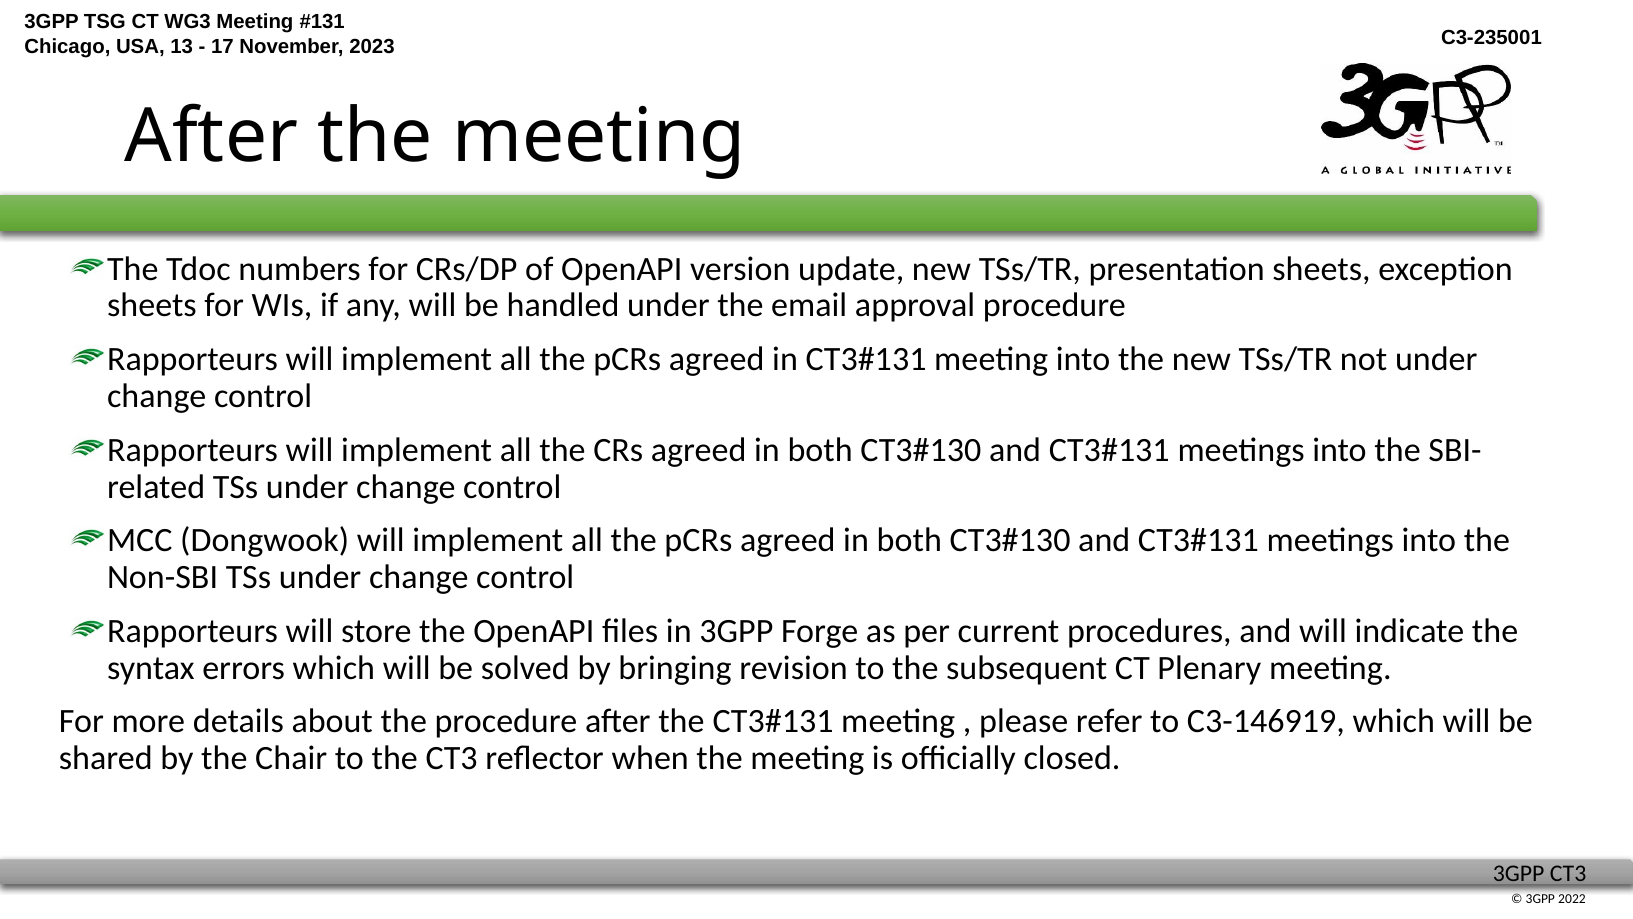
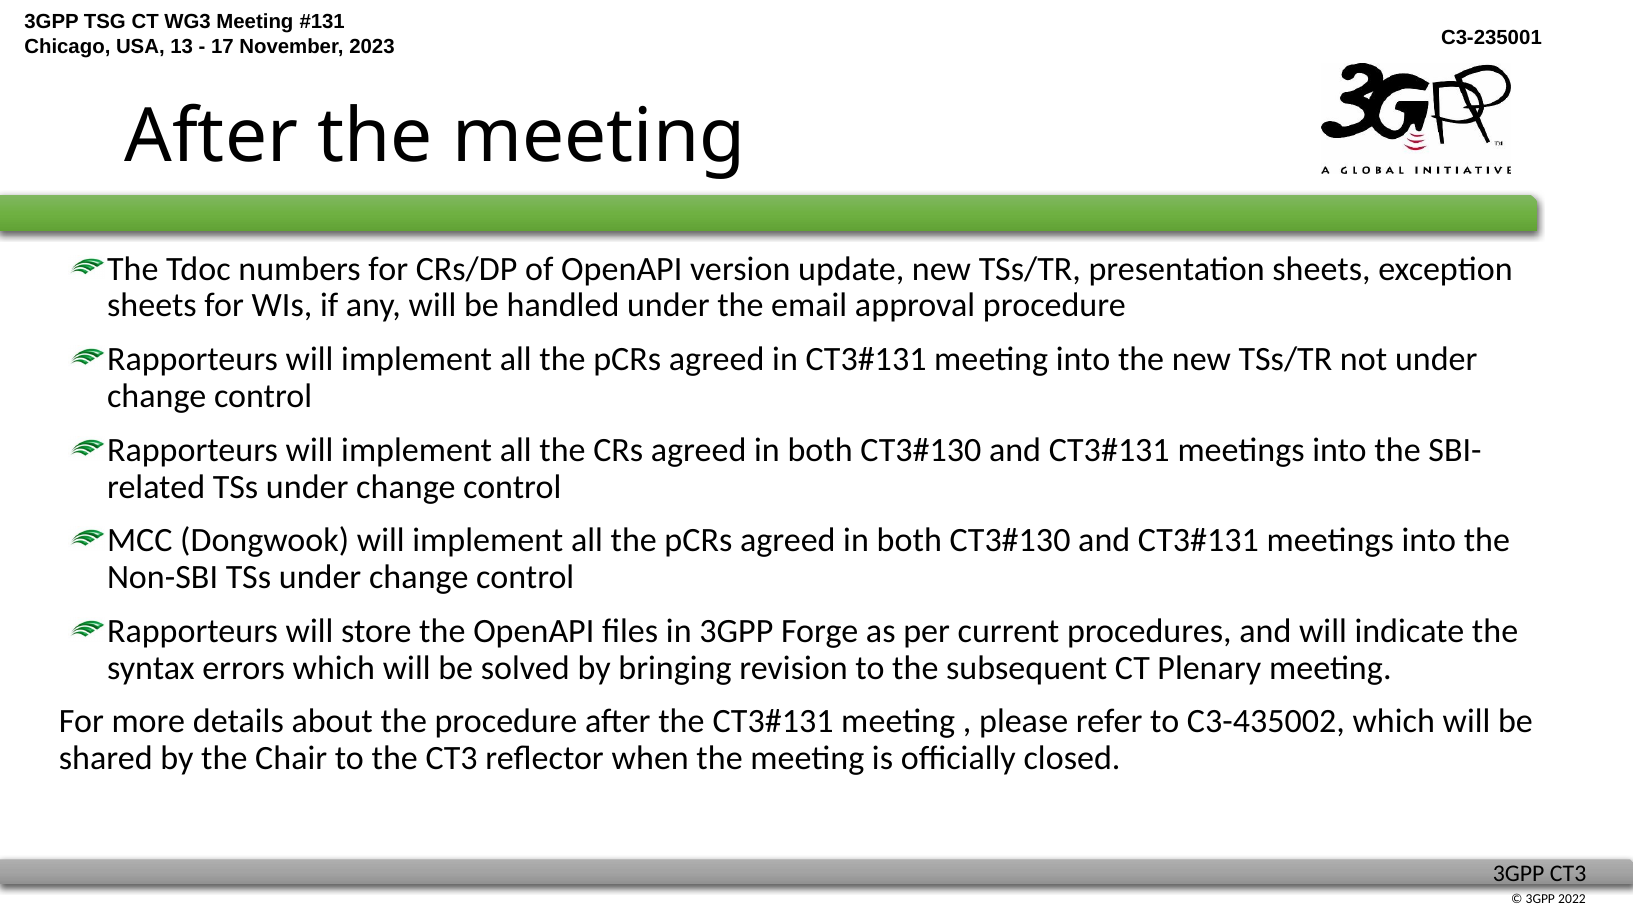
C3-146919: C3-146919 -> C3-435002
